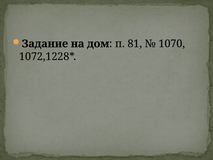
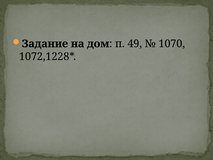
81: 81 -> 49
